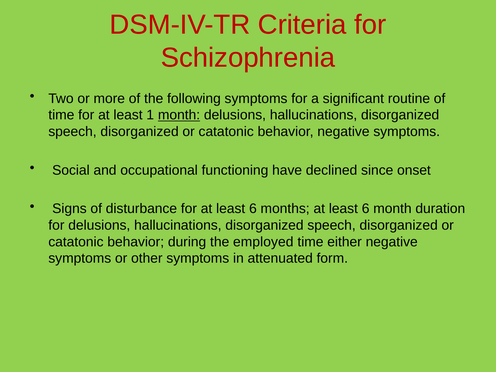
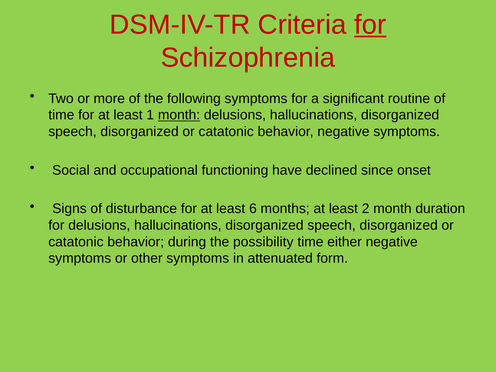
for at (370, 25) underline: none -> present
months at least 6: 6 -> 2
employed: employed -> possibility
